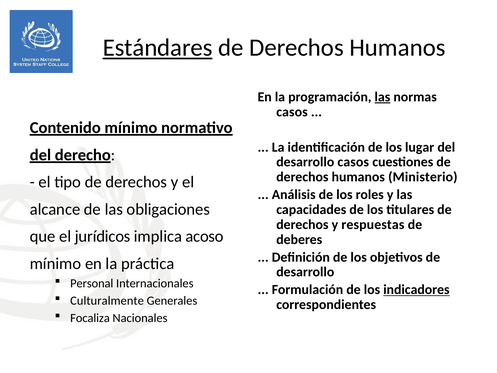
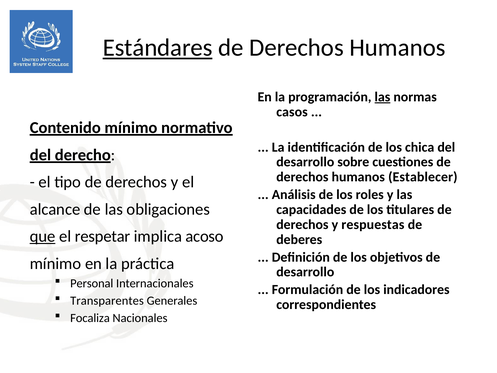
lugar: lugar -> chica
desarrollo casos: casos -> sobre
Ministerio: Ministerio -> Establecer
que underline: none -> present
jurídicos: jurídicos -> respetar
indicadores underline: present -> none
Culturalmente: Culturalmente -> Transparentes
